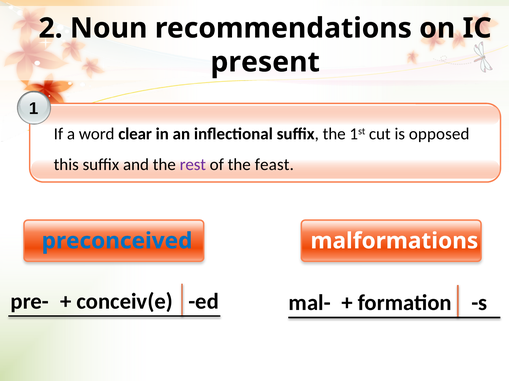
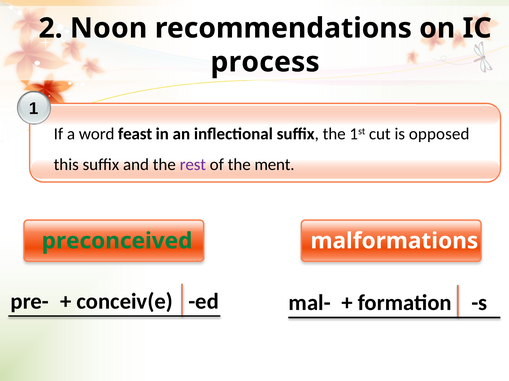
Noun: Noun -> Noon
present: present -> process
clear: clear -> feast
feast: feast -> ment
preconceived colour: blue -> green
